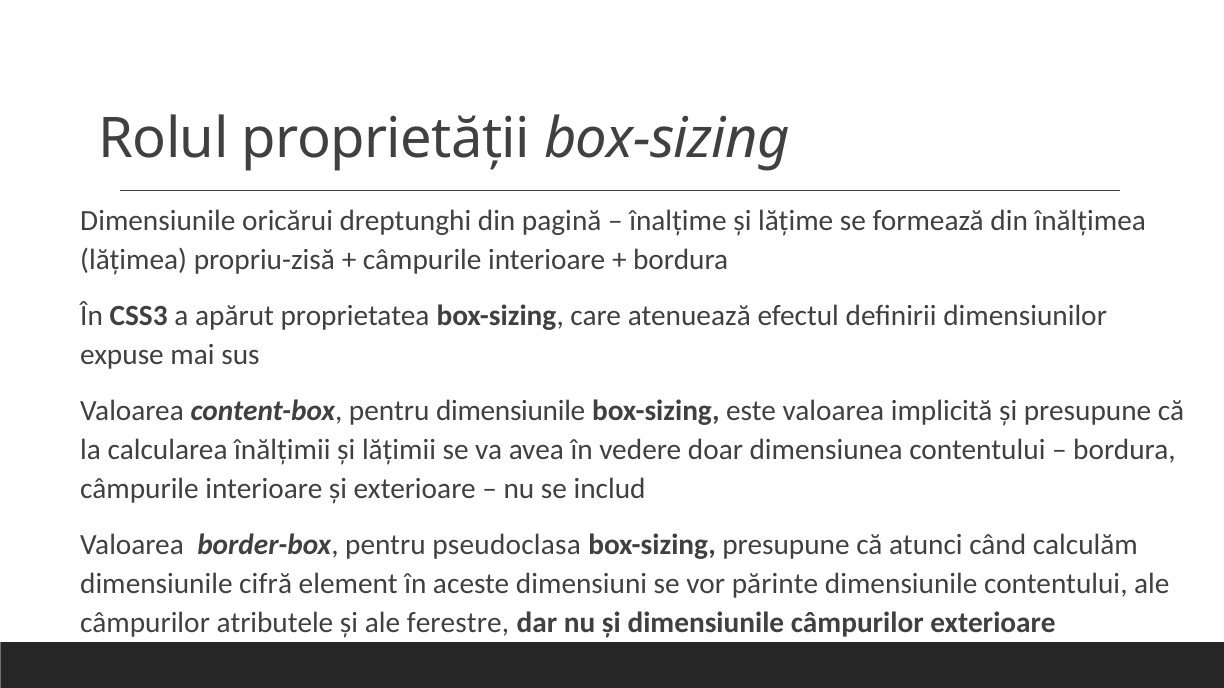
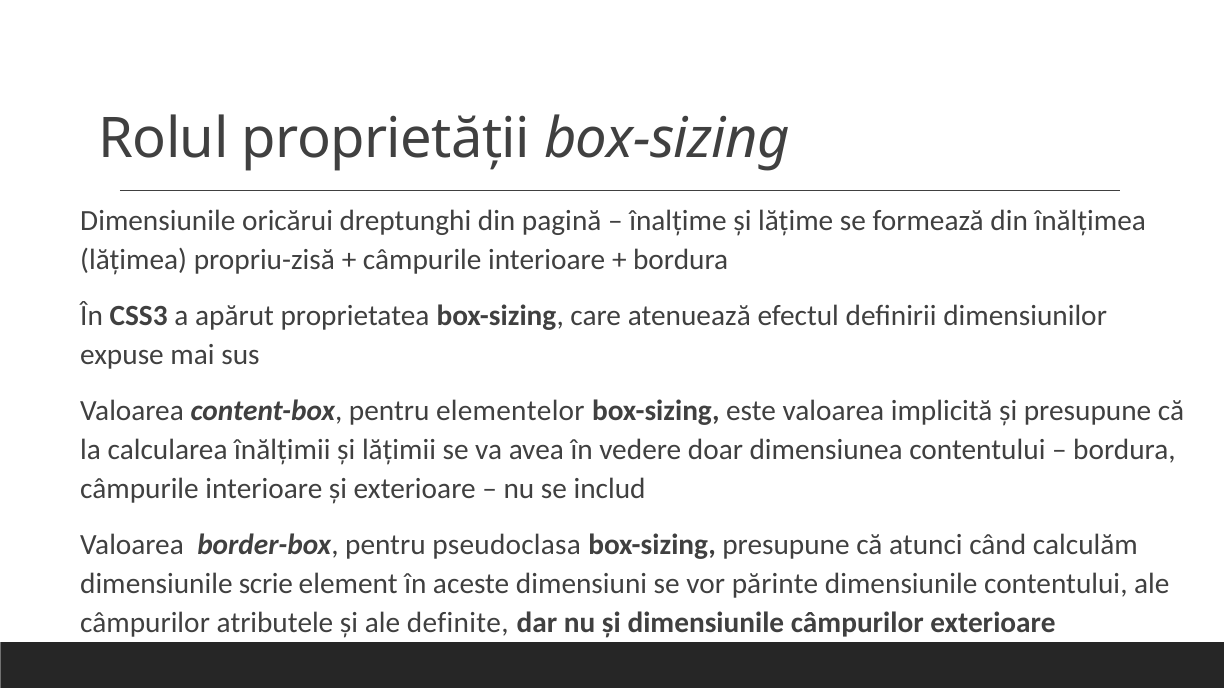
pentru dimensiunile: dimensiunile -> elementelor
cifră: cifră -> scrie
ferestre: ferestre -> definite
